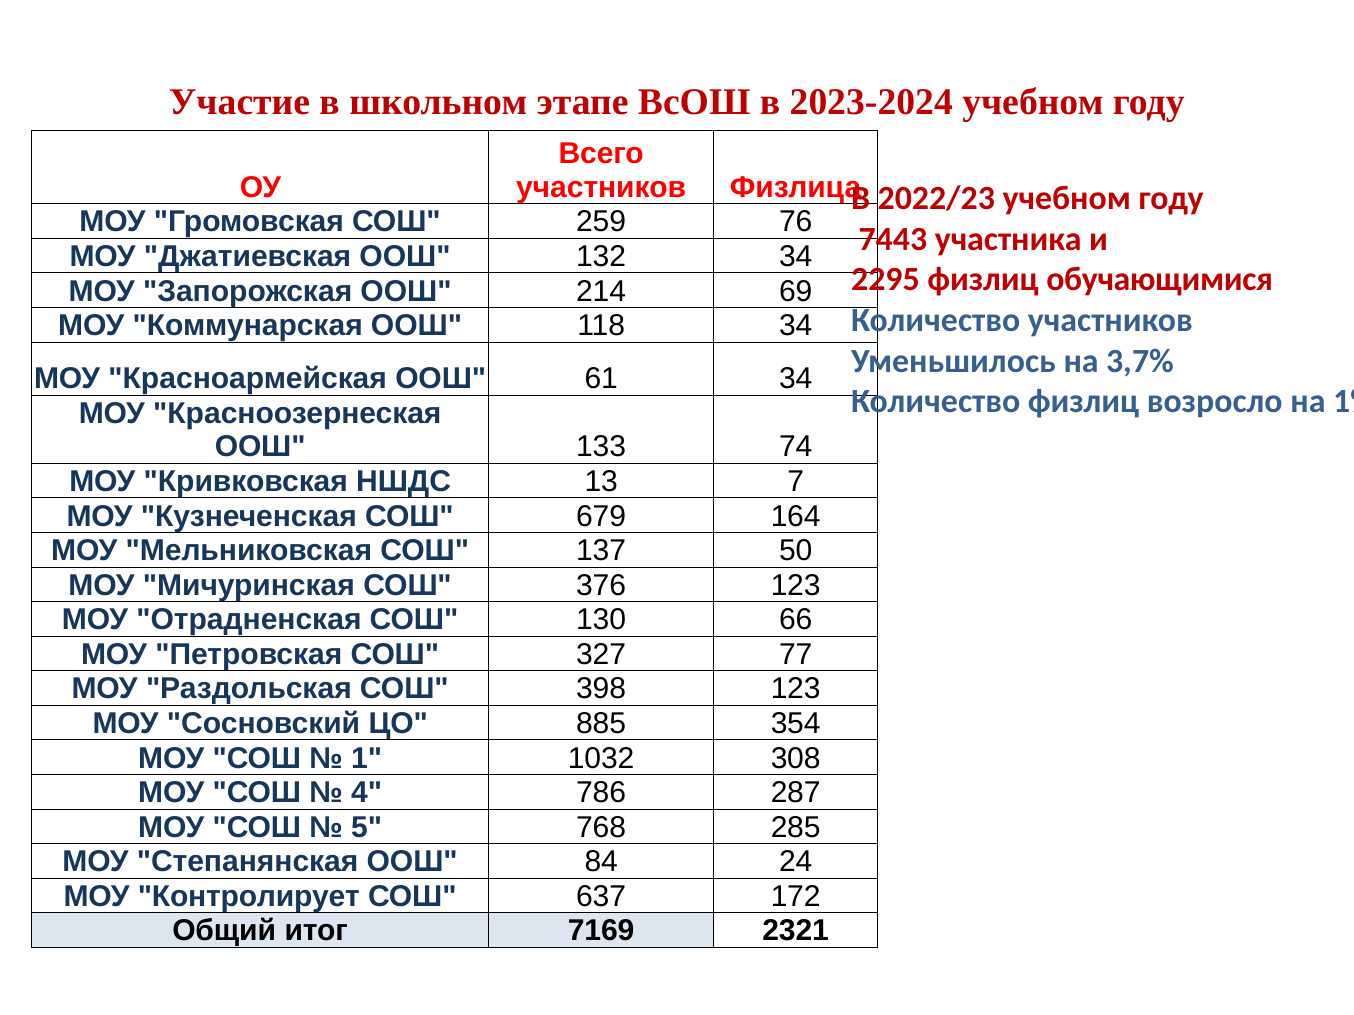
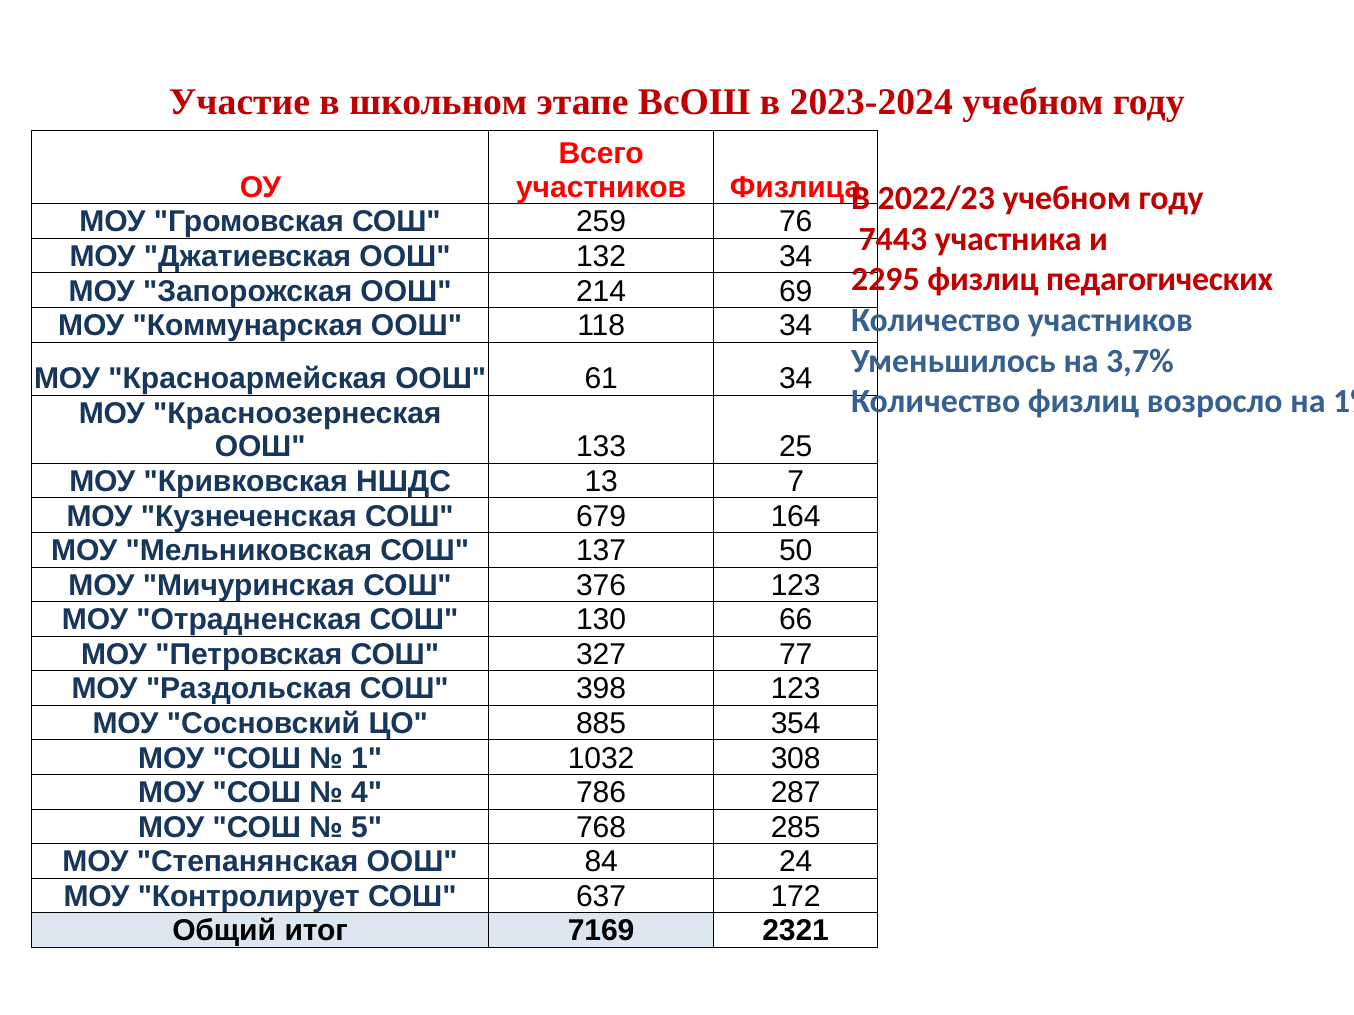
обучающимися: обучающимися -> педагогических
74: 74 -> 25
